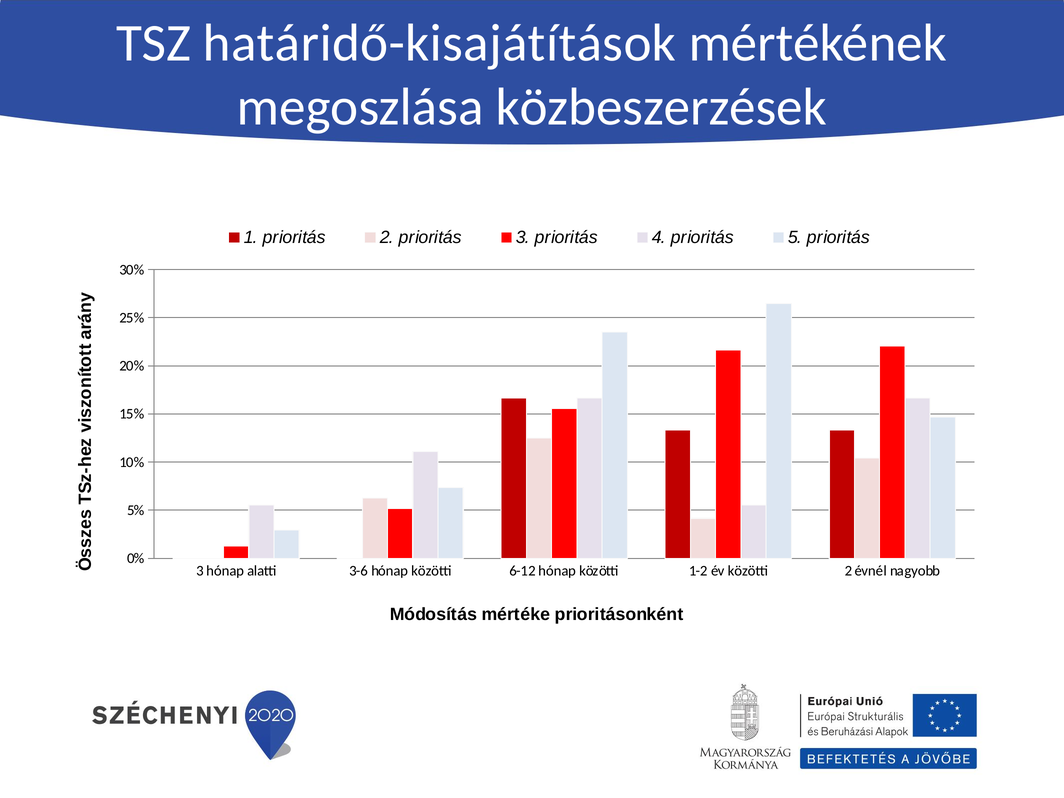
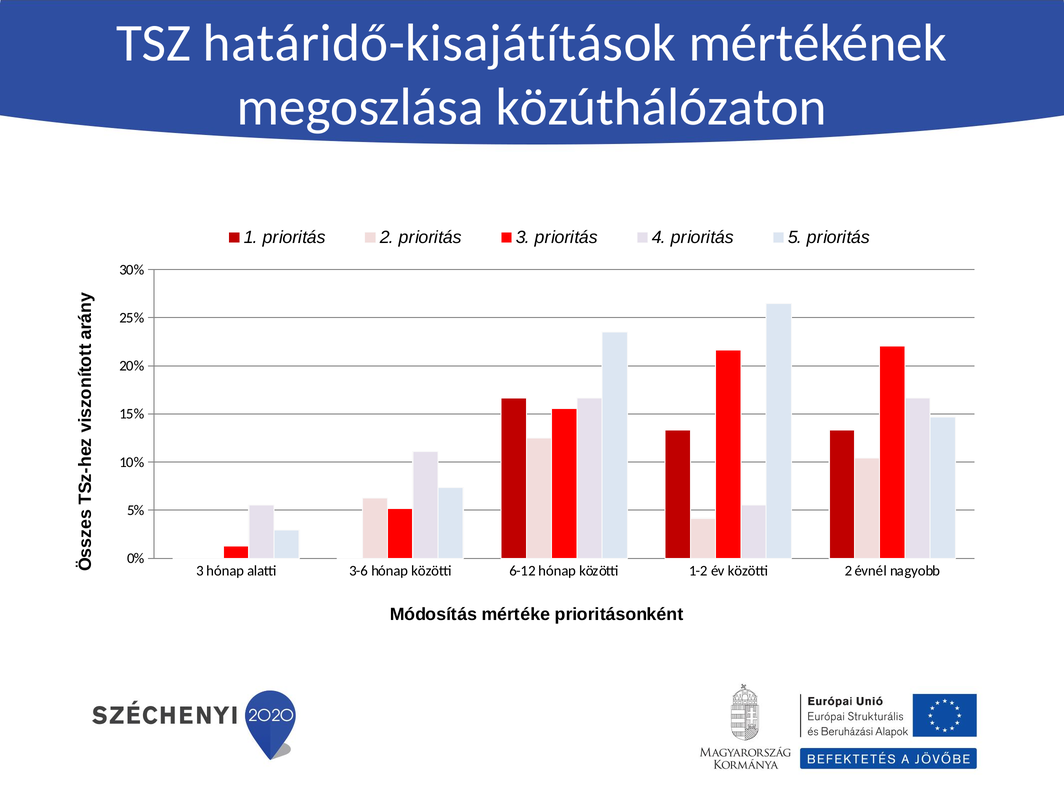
közbeszerzések: közbeszerzések -> közúthálózaton
